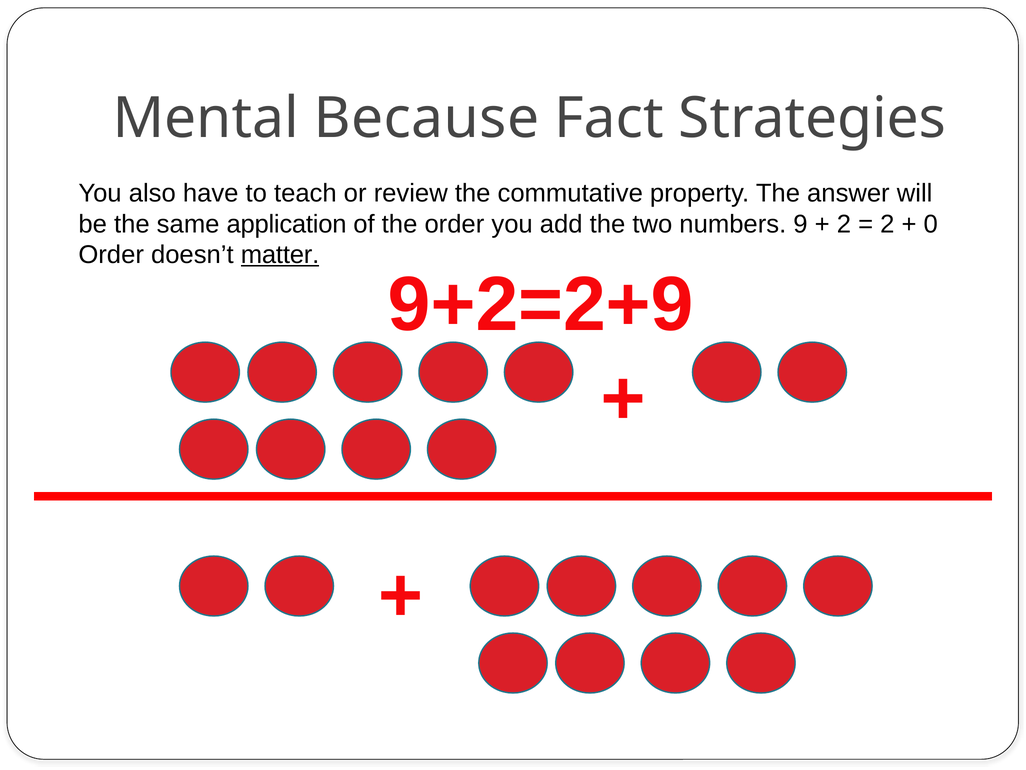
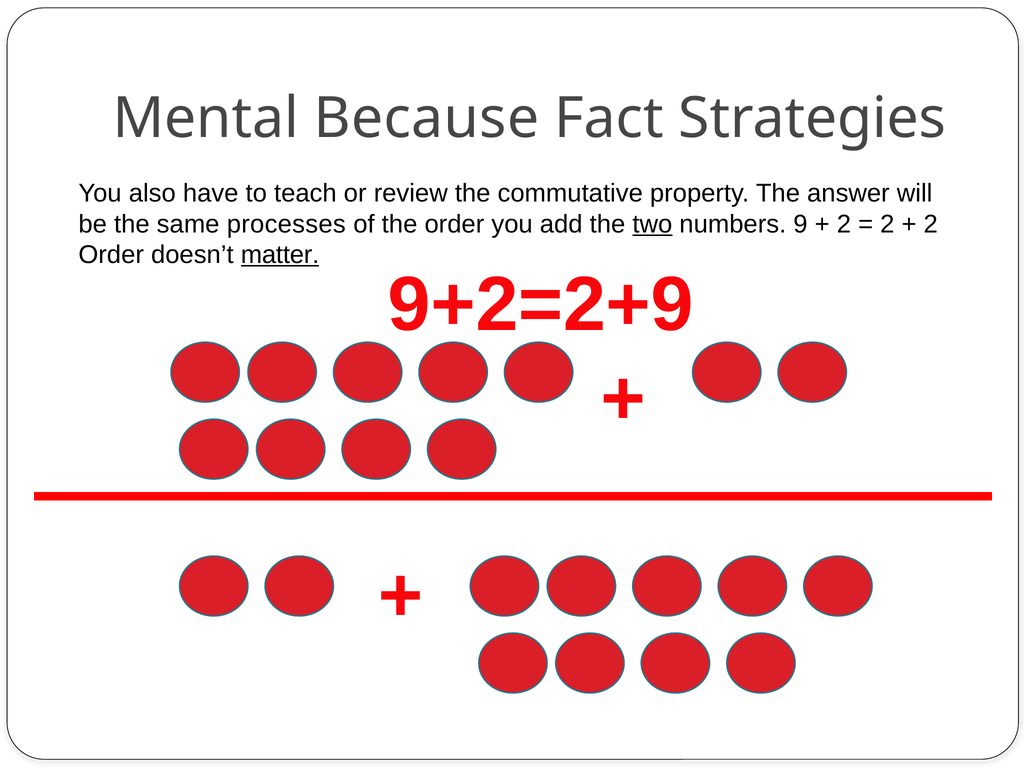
application: application -> processes
two underline: none -> present
0 at (931, 224): 0 -> 2
